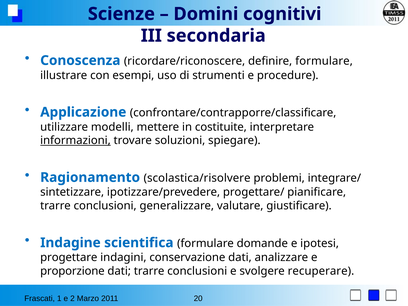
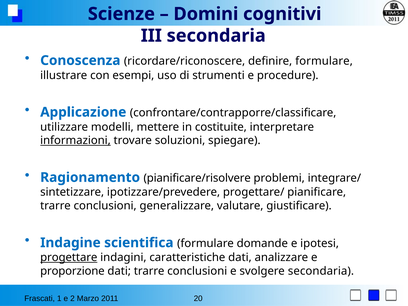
scolastica/risolvere: scolastica/risolvere -> pianificare/risolvere
progettare underline: none -> present
conservazione: conservazione -> caratteristiche
svolgere recuperare: recuperare -> secondaria
